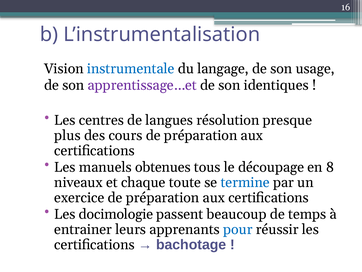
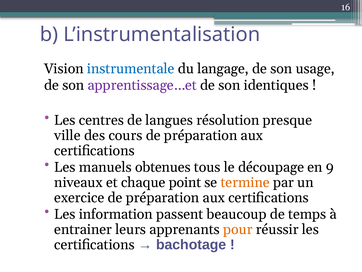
plus: plus -> ville
8: 8 -> 9
toute: toute -> point
termine colour: blue -> orange
docimologie: docimologie -> information
pour colour: blue -> orange
